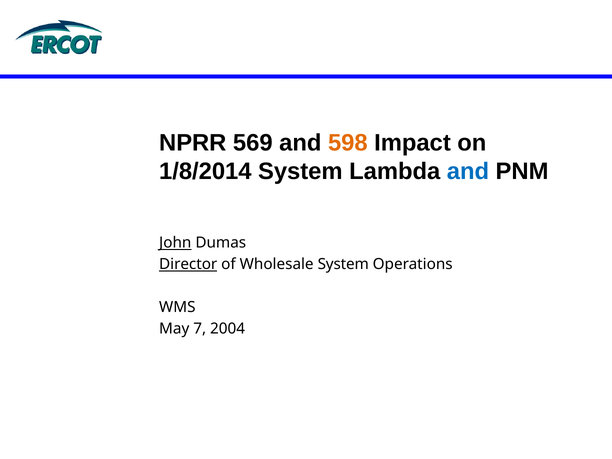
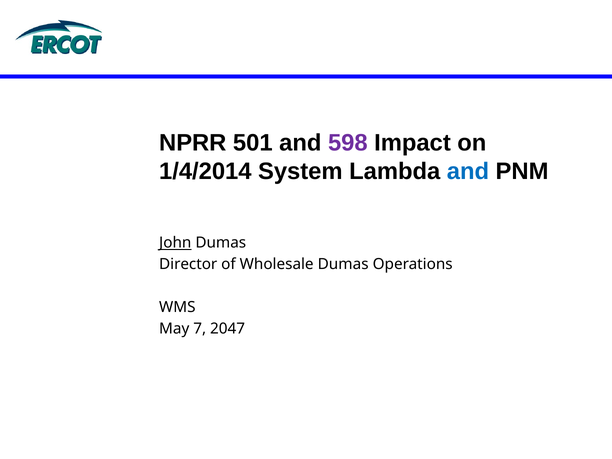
569: 569 -> 501
598 colour: orange -> purple
1/8/2014: 1/8/2014 -> 1/4/2014
Director underline: present -> none
Wholesale System: System -> Dumas
2004: 2004 -> 2047
